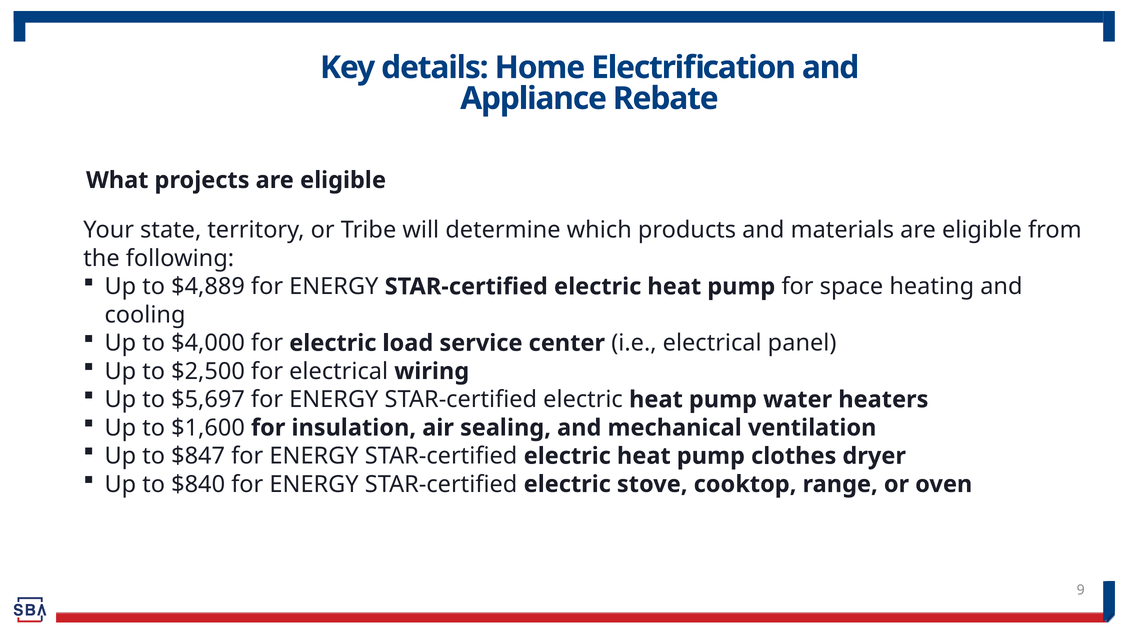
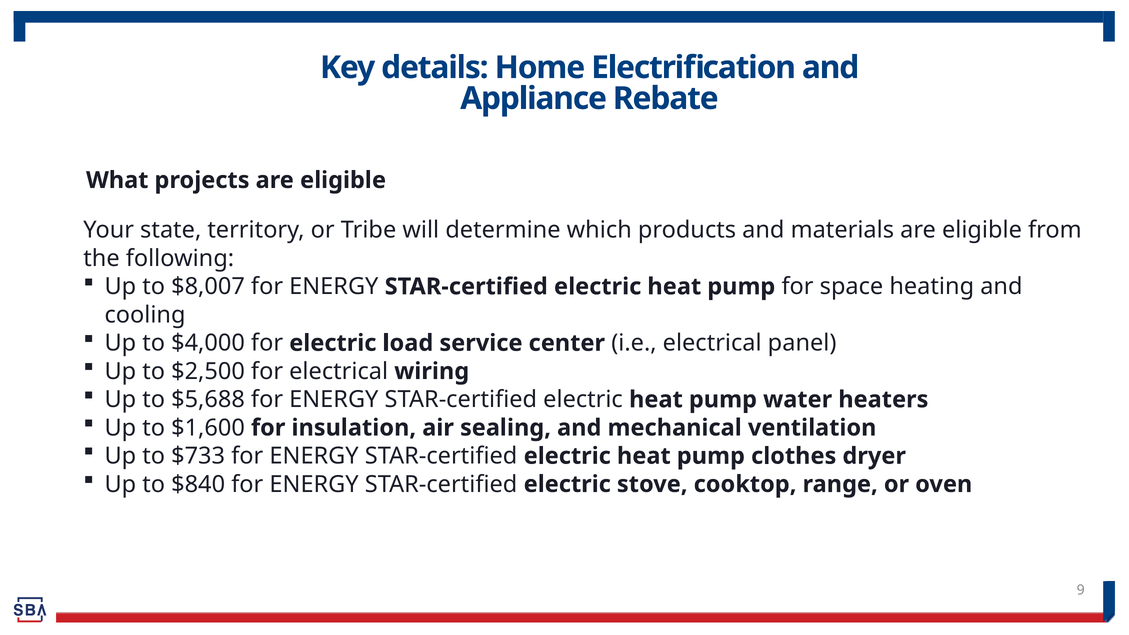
$4,889: $4,889 -> $8,007
$5,697: $5,697 -> $5,688
$847: $847 -> $733
